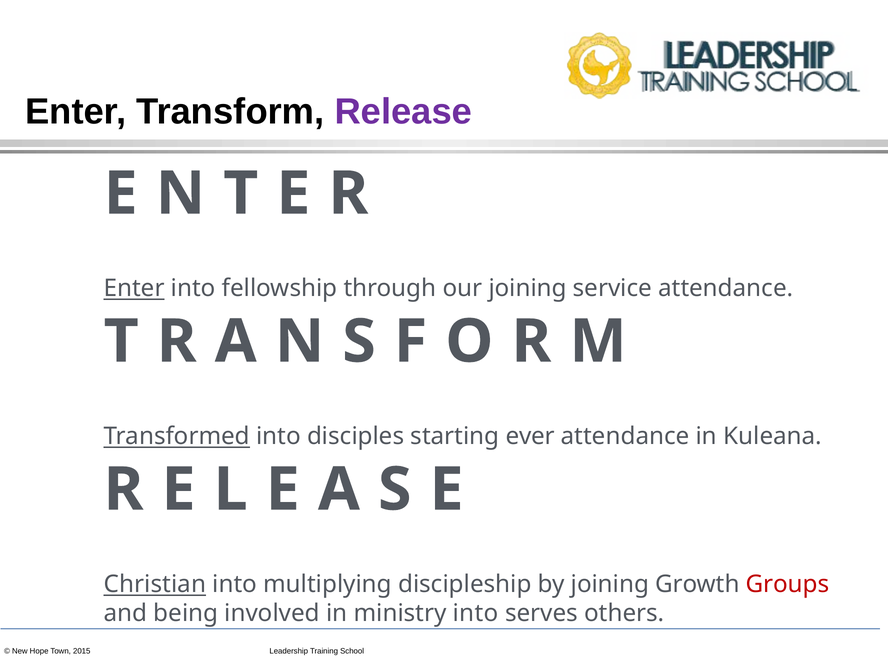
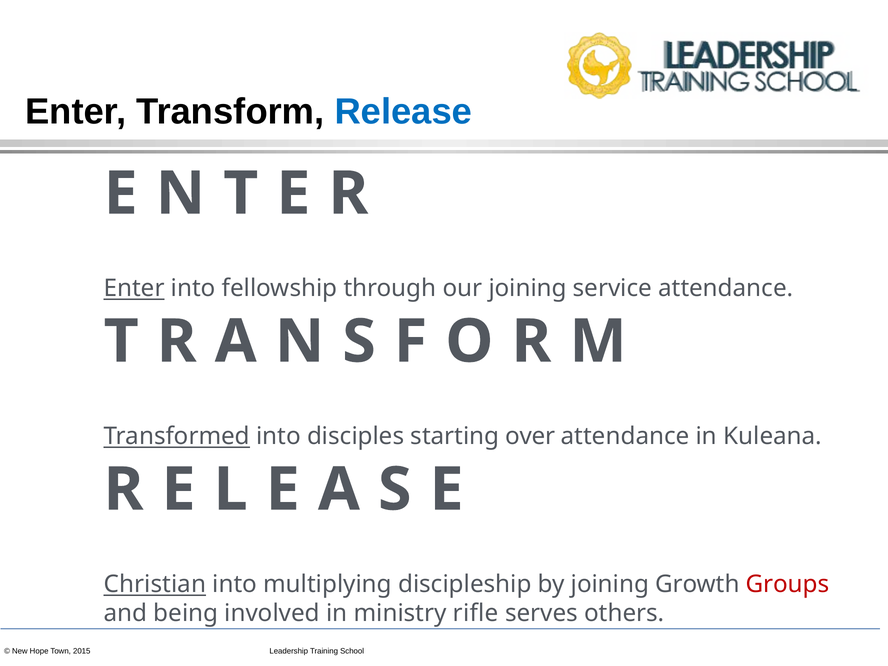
Release colour: purple -> blue
ever: ever -> over
ministry into: into -> rifle
